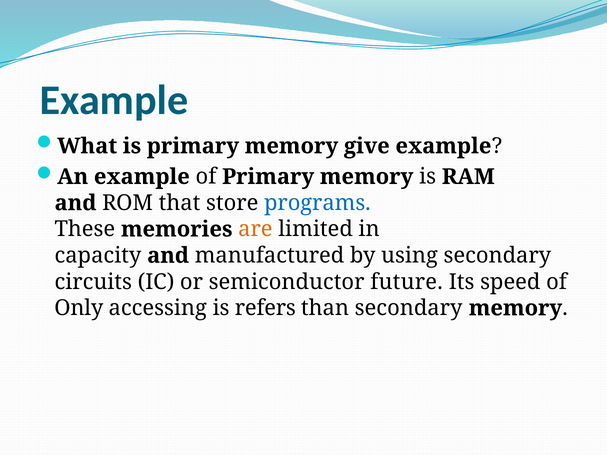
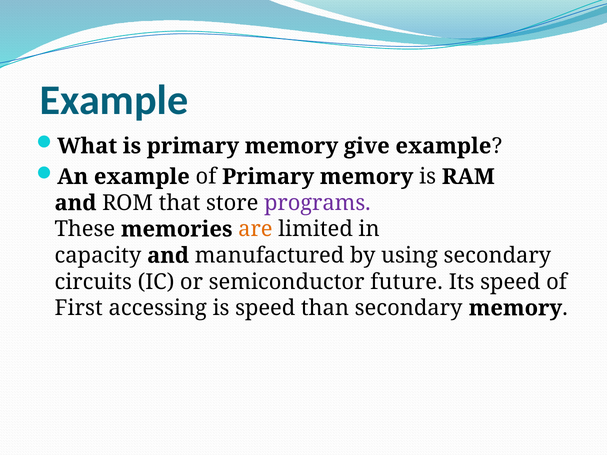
programs colour: blue -> purple
Only: Only -> First
is refers: refers -> speed
